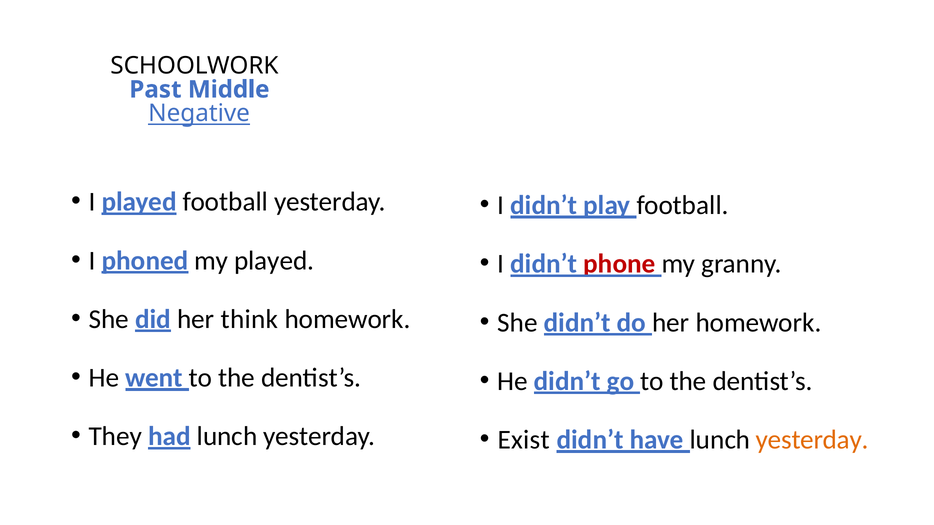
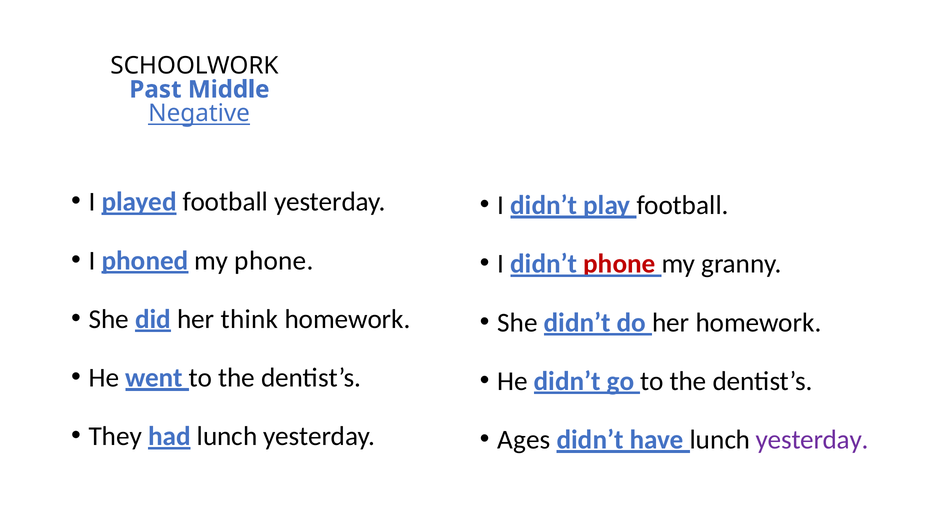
my played: played -> phone
Exist: Exist -> Ages
yesterday at (812, 440) colour: orange -> purple
